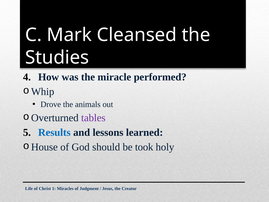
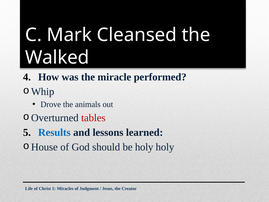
Studies: Studies -> Walked
tables colour: purple -> red
be took: took -> holy
